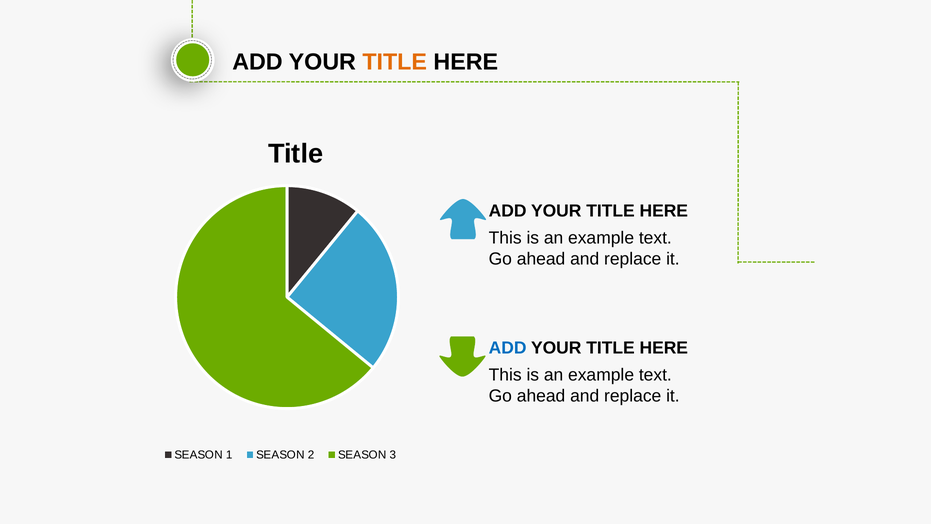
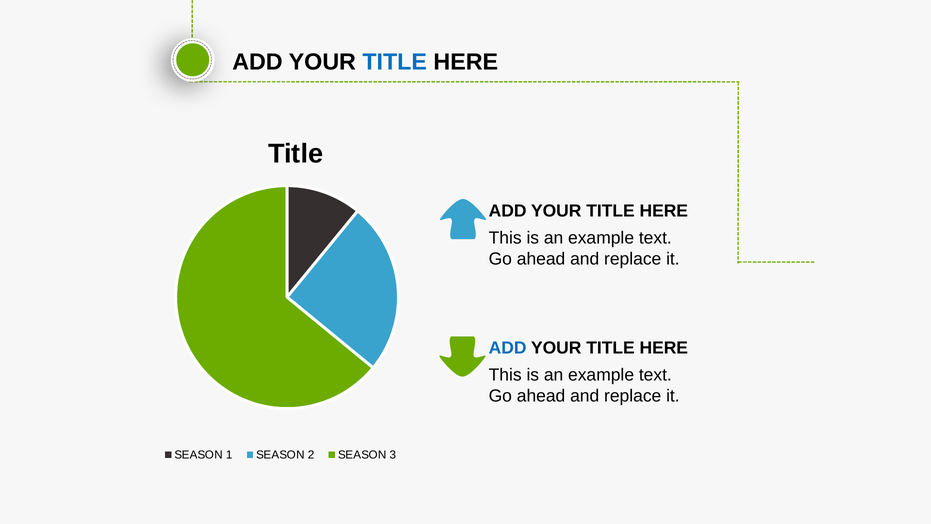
TITLE at (395, 62) colour: orange -> blue
